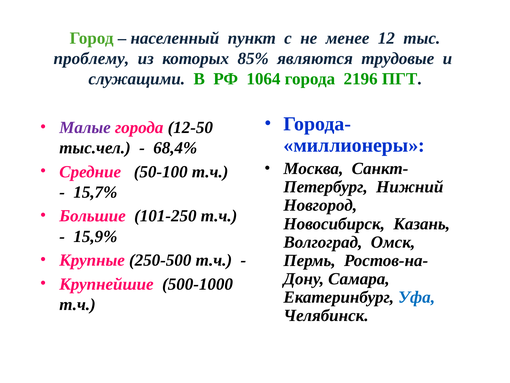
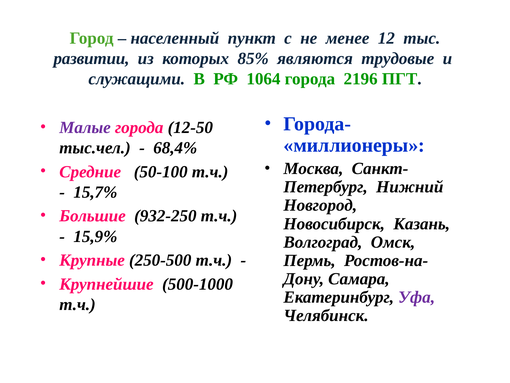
проблему: проблему -> развитии
101-250: 101-250 -> 932-250
Уфа colour: blue -> purple
